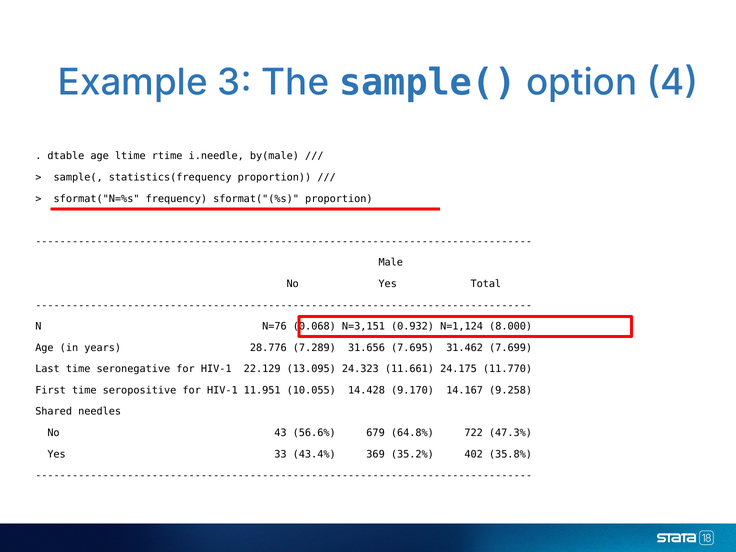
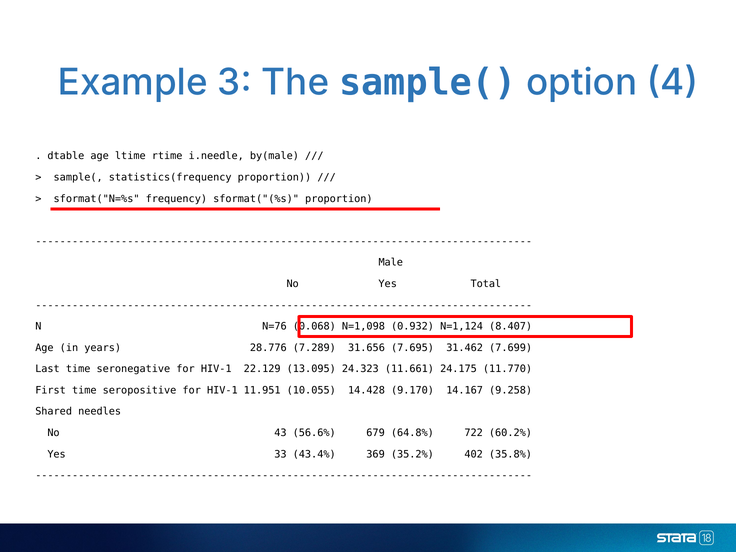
N=3,151: N=3,151 -> N=1,098
8.000: 8.000 -> 8.407
47.3%: 47.3% -> 60.2%
